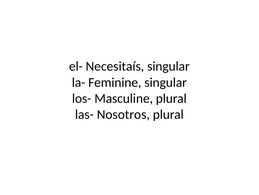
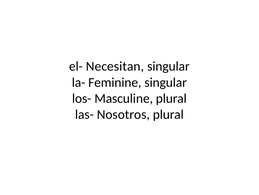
Necesitaís: Necesitaís -> Necesitan
